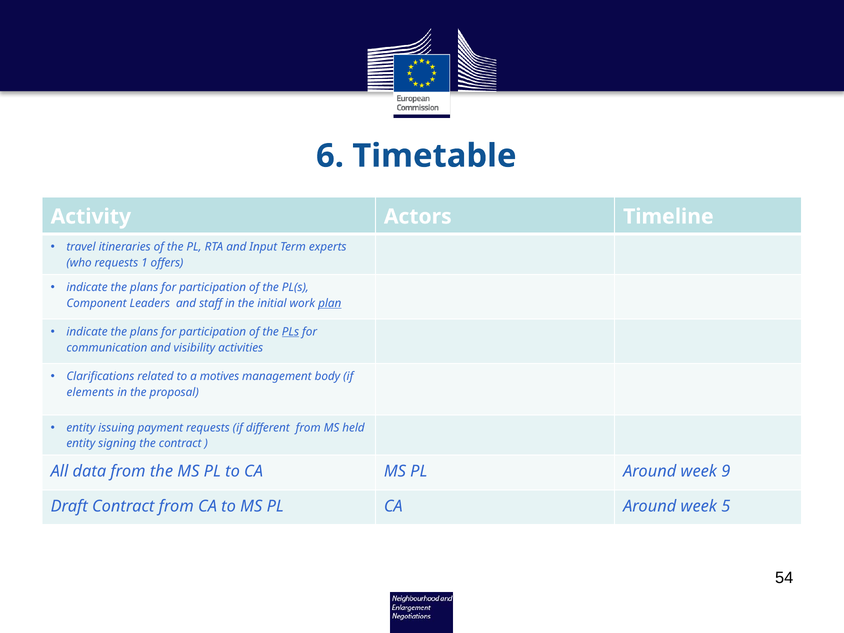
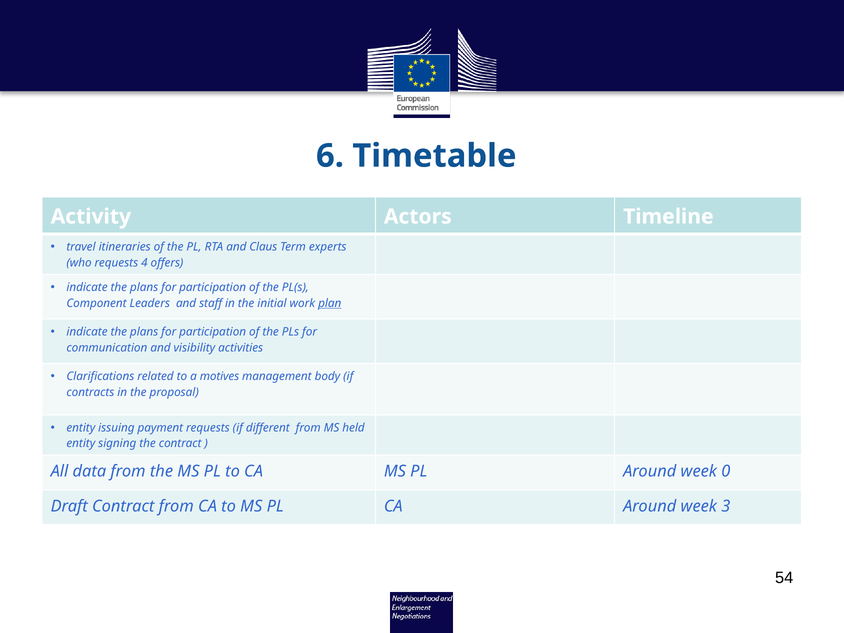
Input: Input -> Claus
1: 1 -> 4
PLs underline: present -> none
elements: elements -> contracts
9: 9 -> 0
5: 5 -> 3
